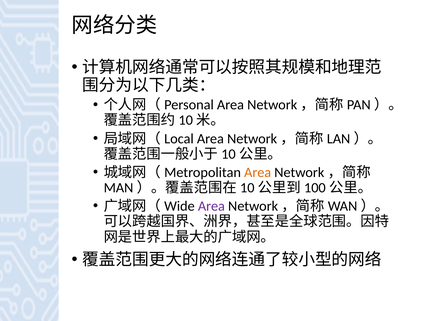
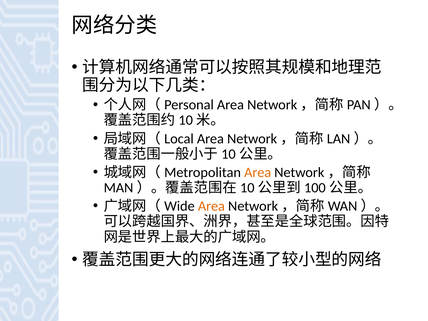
Area at (211, 206) colour: purple -> orange
